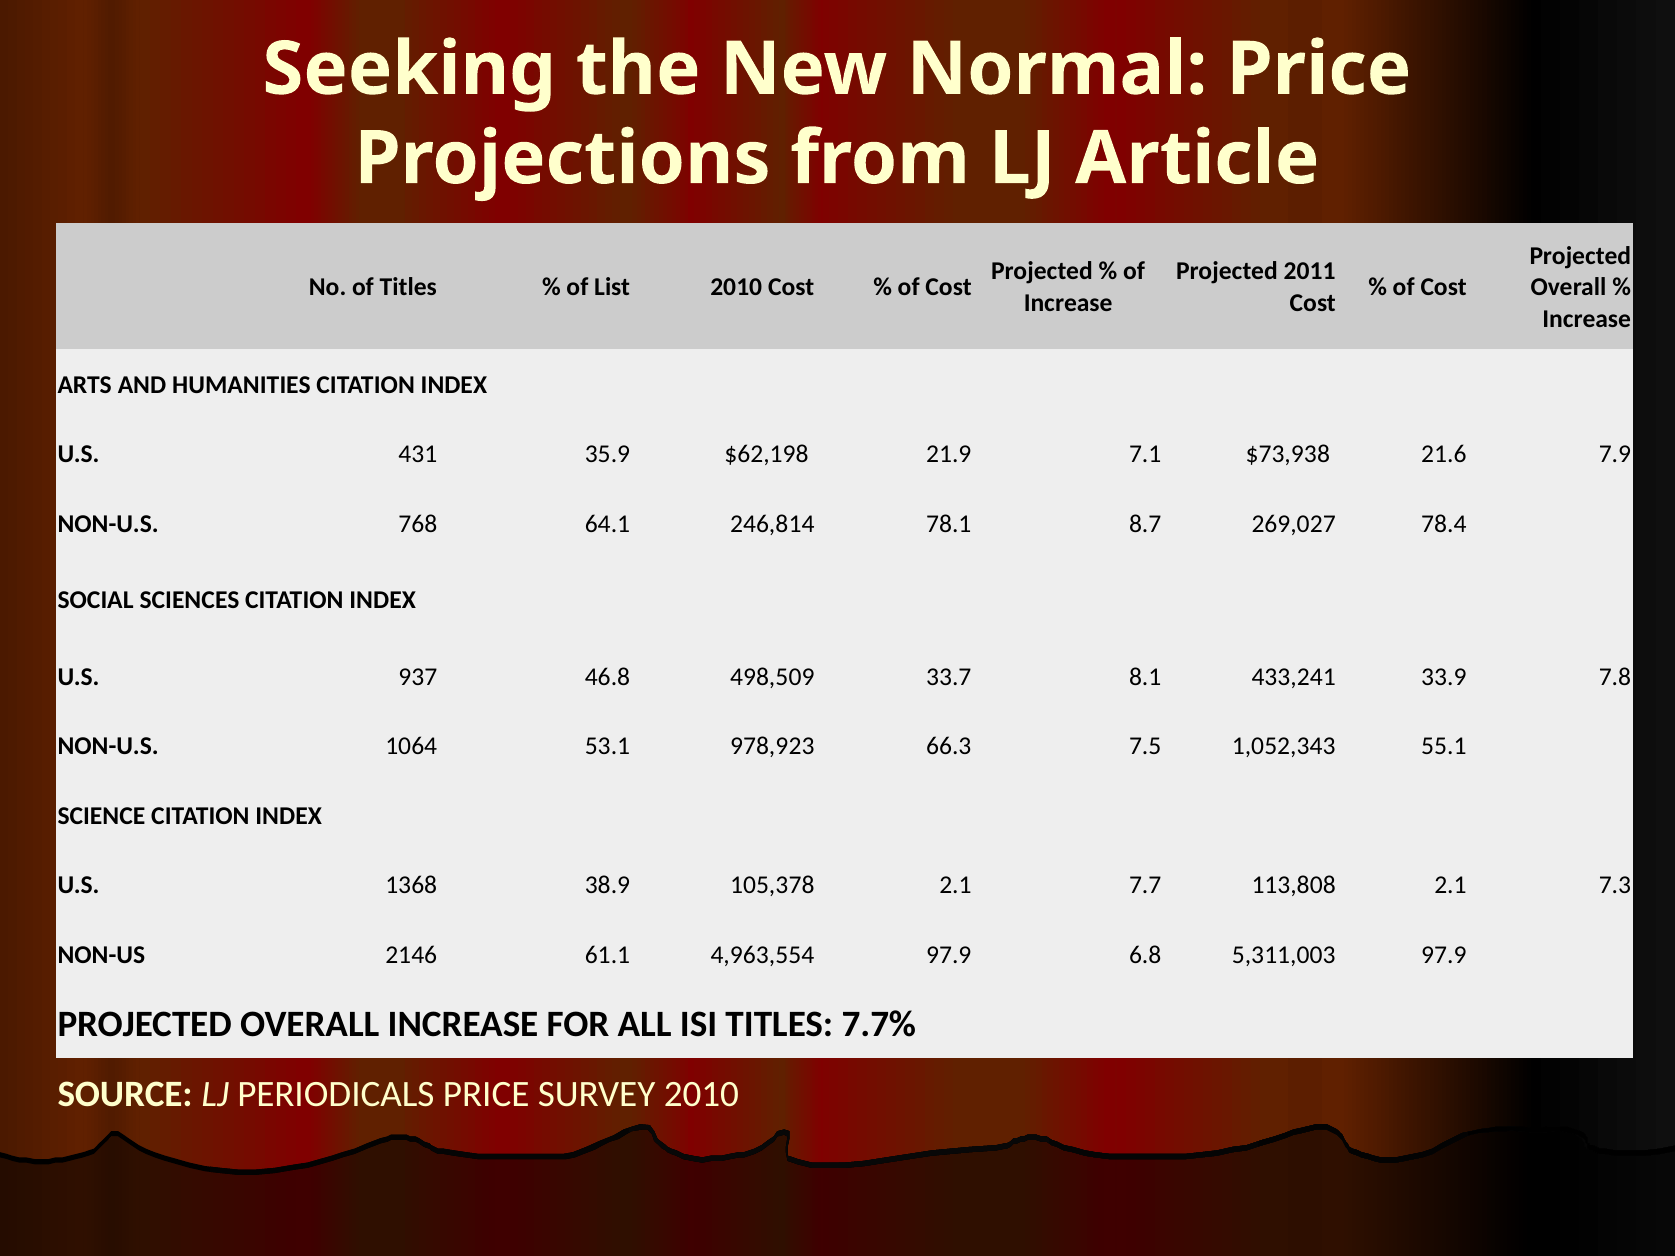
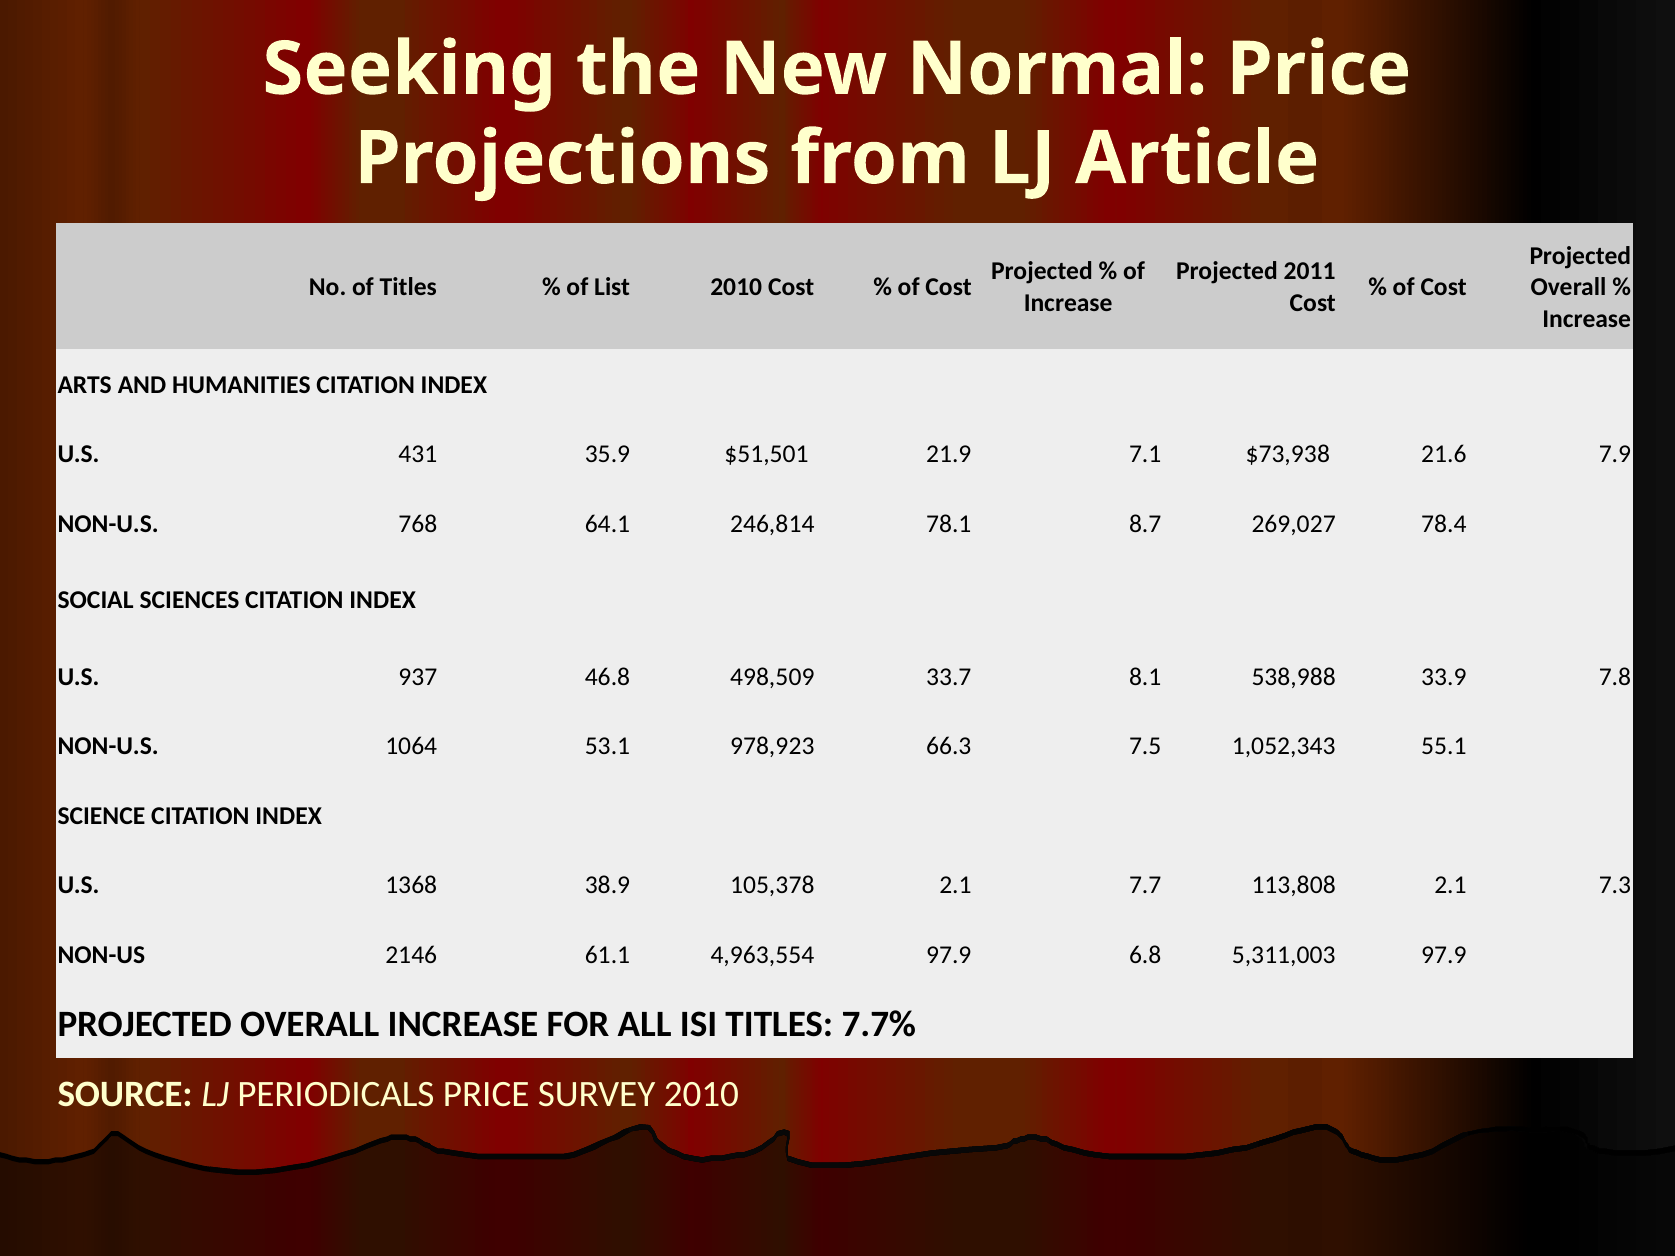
$62,198: $62,198 -> $51,501
433,241: 433,241 -> 538,988
